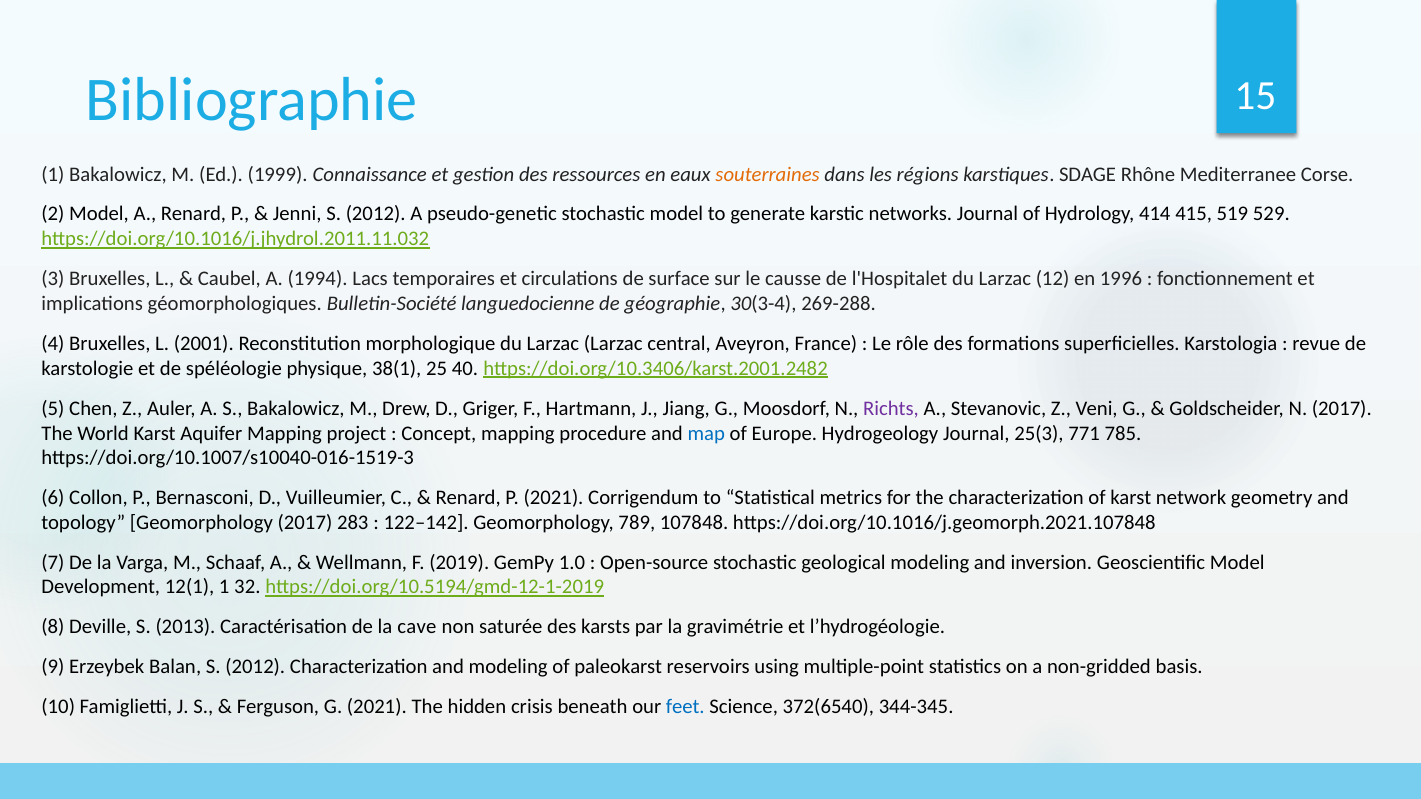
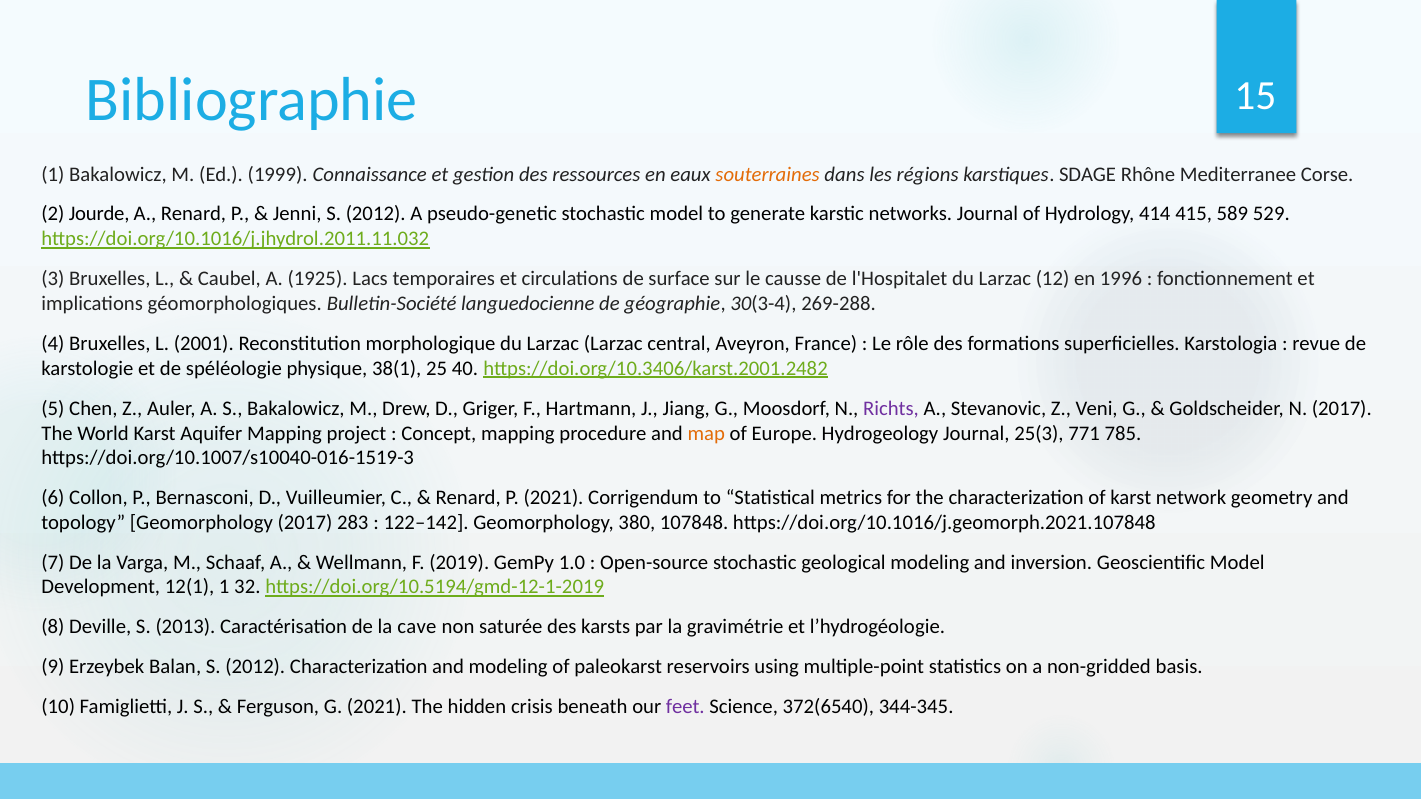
2 Model: Model -> Jourde
519: 519 -> 589
1994: 1994 -> 1925
map colour: blue -> orange
789: 789 -> 380
feet colour: blue -> purple
